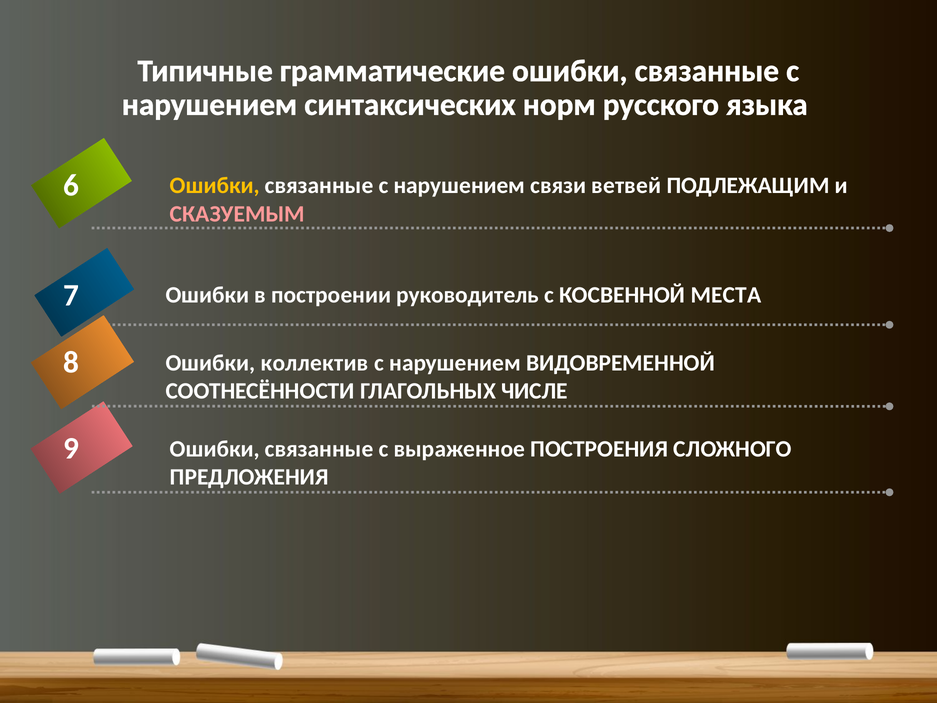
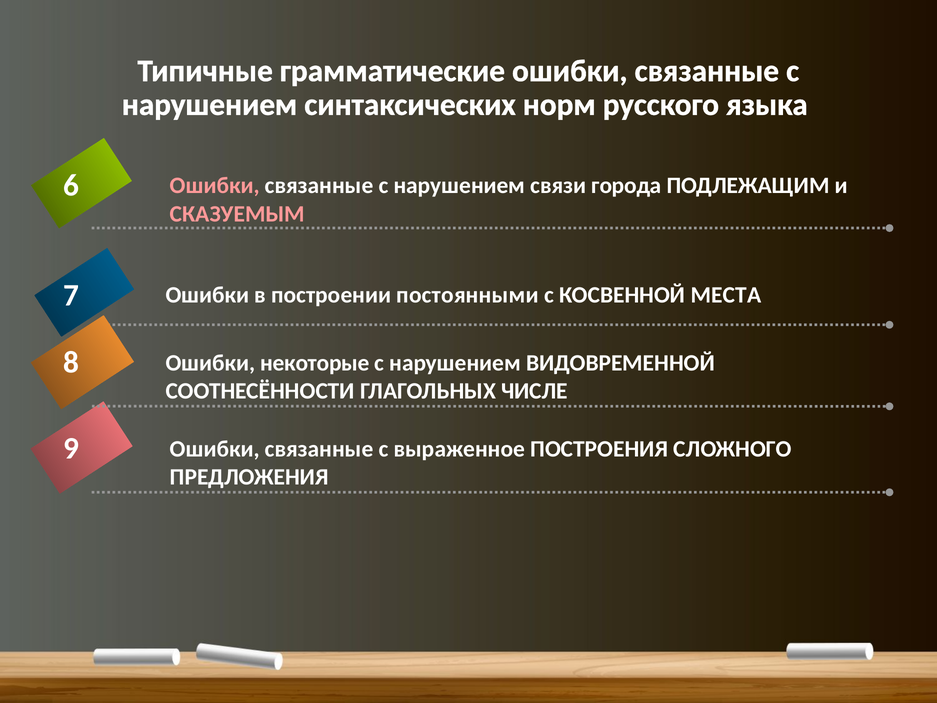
Ошибки at (215, 186) colour: yellow -> pink
ветвей: ветвей -> города
руководитель: руководитель -> постоянными
коллектив: коллектив -> некоторые
